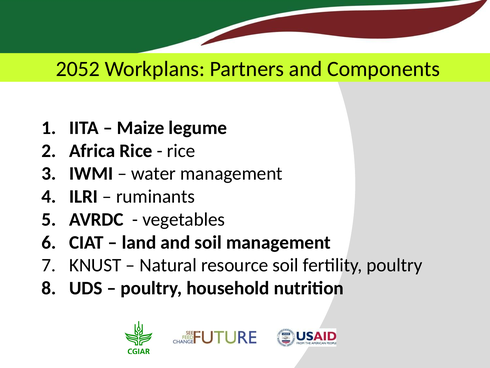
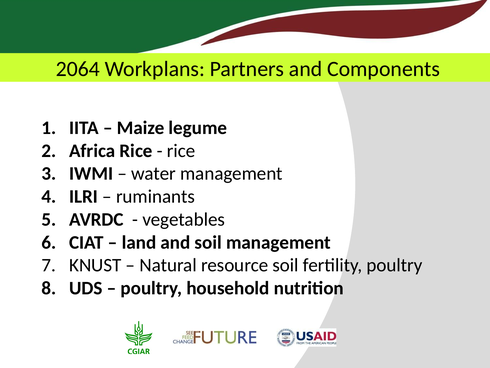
2052: 2052 -> 2064
